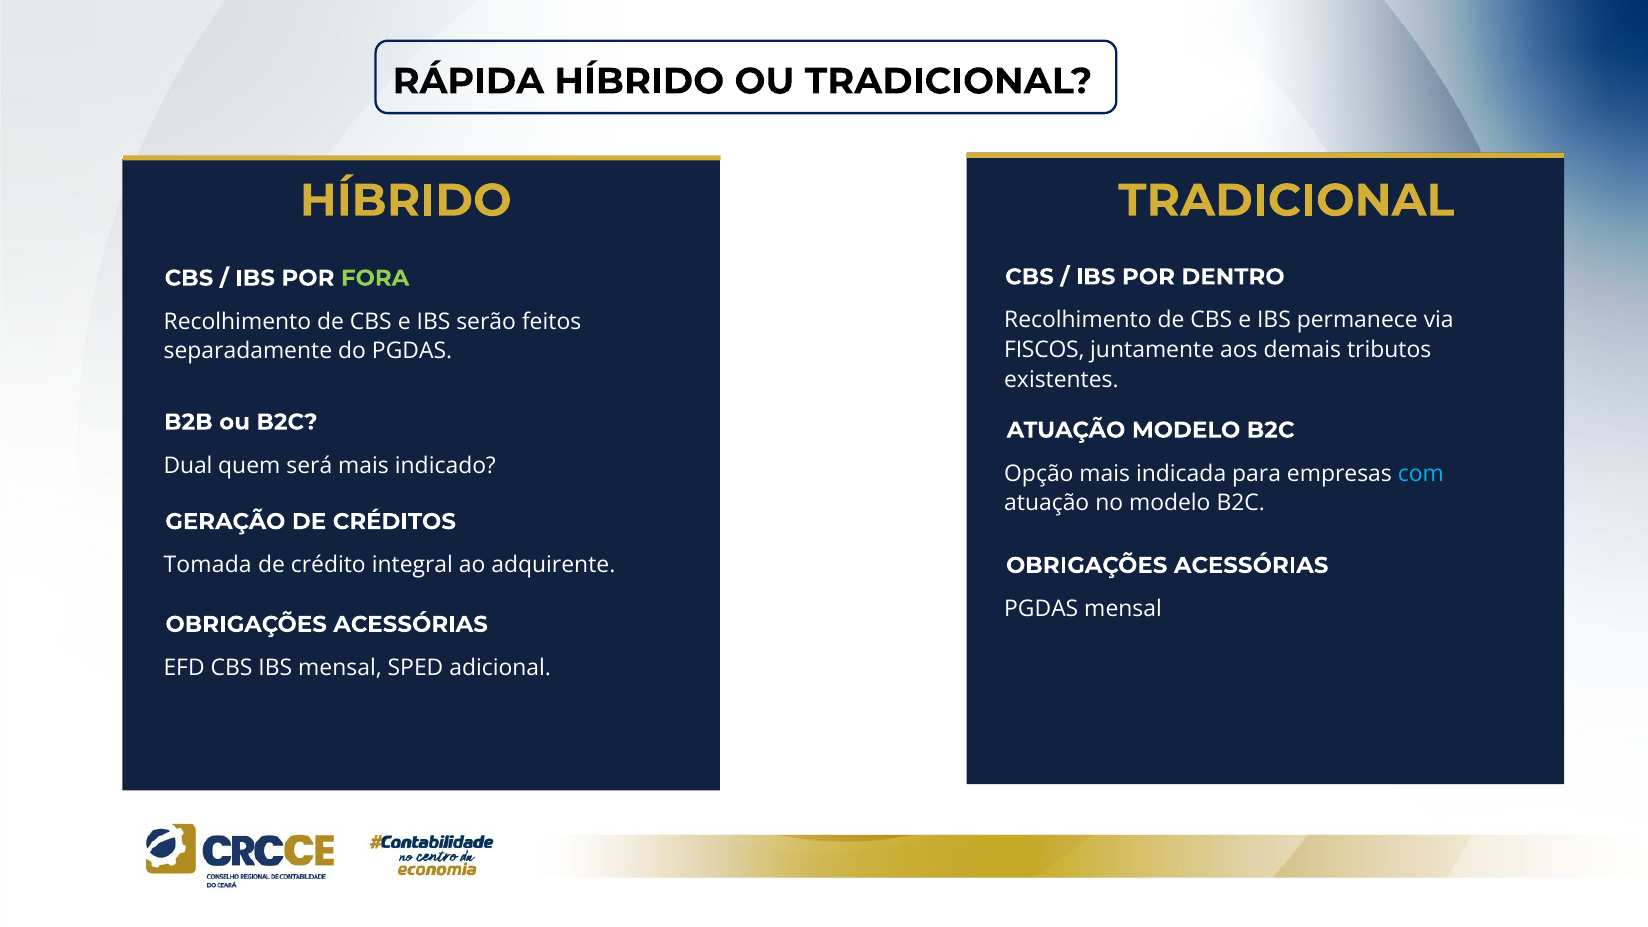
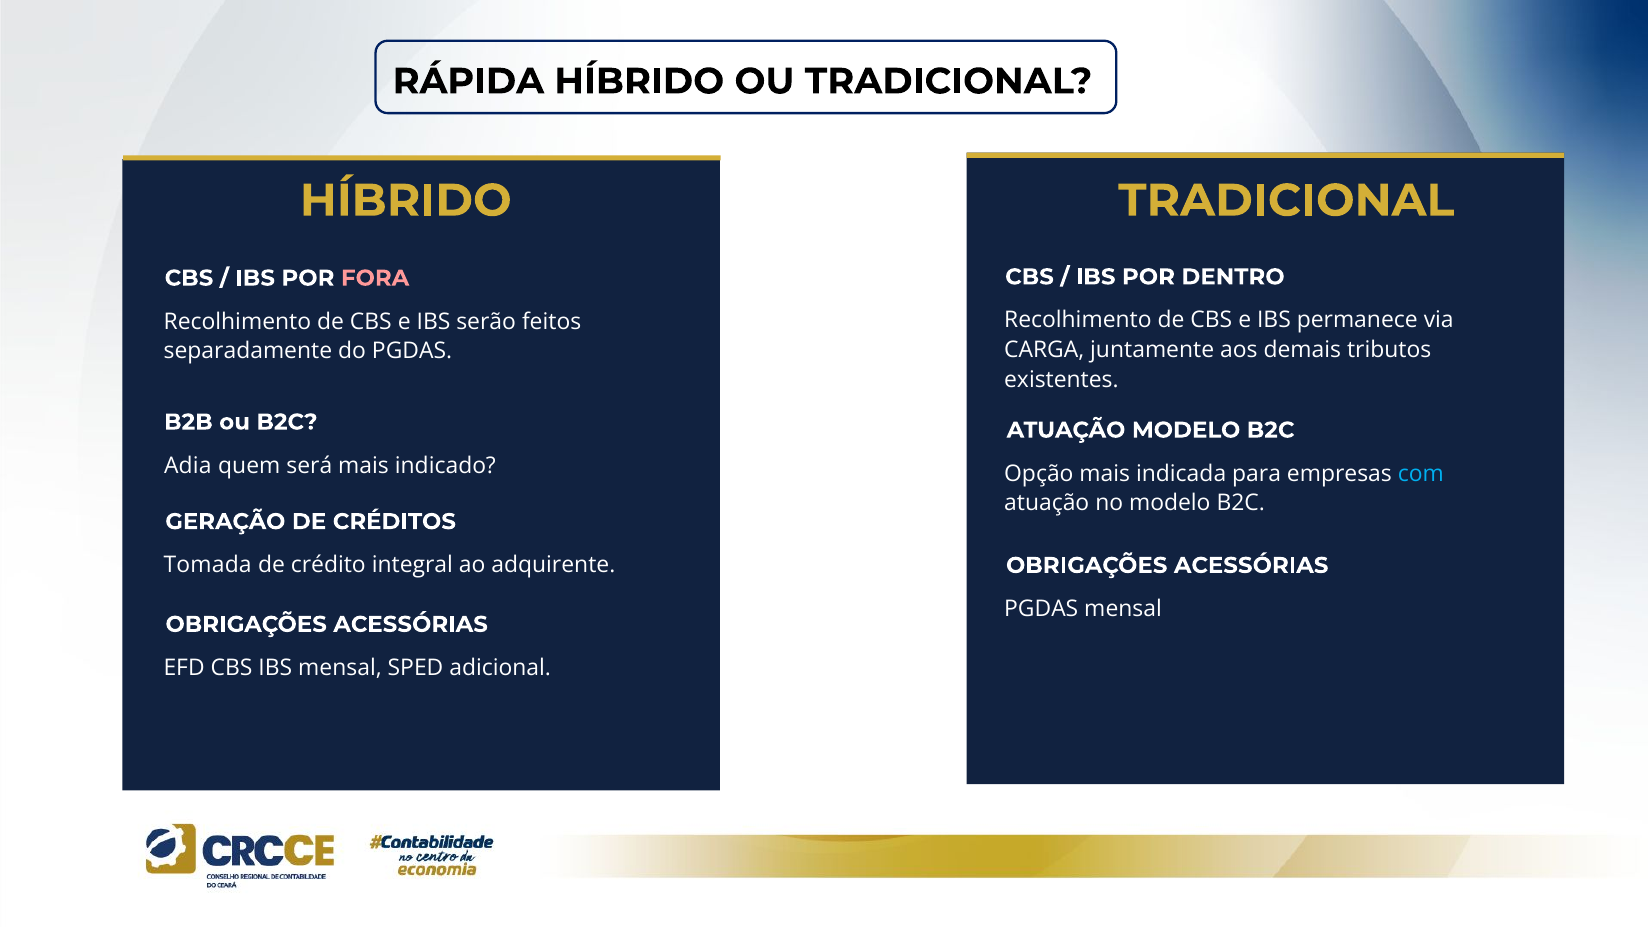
FORA colour: light green -> pink
FISCOS: FISCOS -> CARGA
Dual: Dual -> Adia
